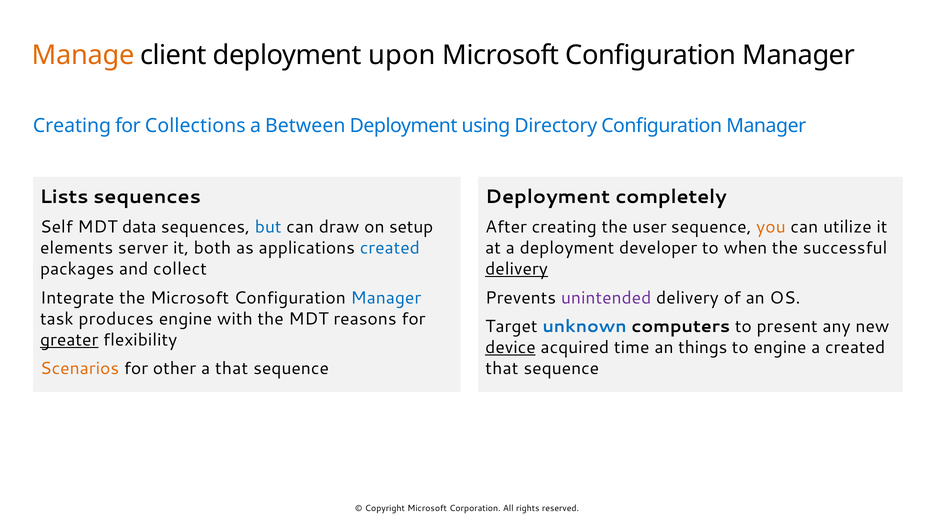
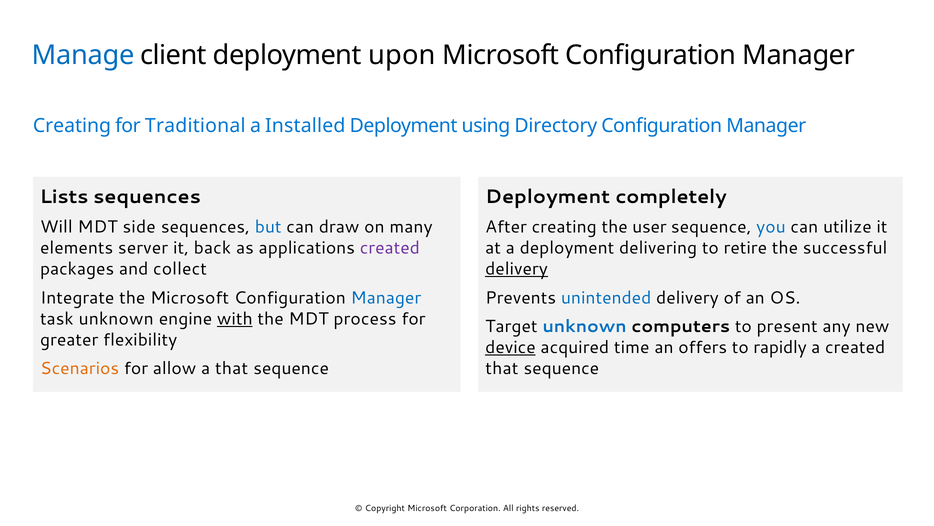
Manage colour: orange -> blue
Collections: Collections -> Traditional
Between: Between -> Installed
Self: Self -> Will
data: data -> side
setup: setup -> many
you colour: orange -> blue
both: both -> back
created at (390, 248) colour: blue -> purple
developer: developer -> delivering
when: when -> retire
unintended colour: purple -> blue
task produces: produces -> unknown
with underline: none -> present
reasons: reasons -> process
greater underline: present -> none
things: things -> offers
to engine: engine -> rapidly
other: other -> allow
